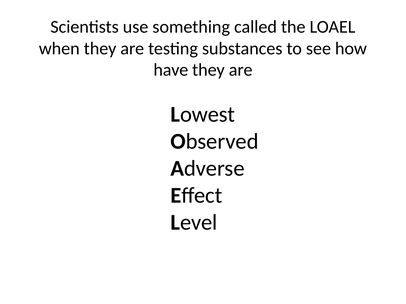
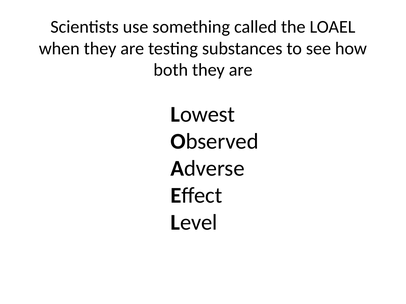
have: have -> both
